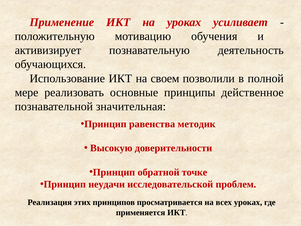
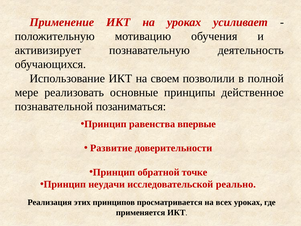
значительная: значительная -> позаниматься
методик: методик -> впервые
Высокую: Высокую -> Развитие
проблем: проблем -> реально
